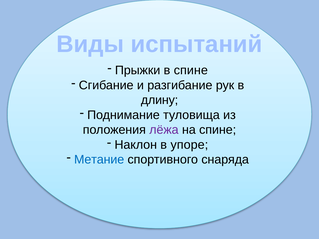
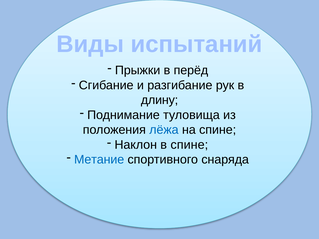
в спине: спине -> перёд
лёжа colour: purple -> blue
в упоре: упоре -> спине
